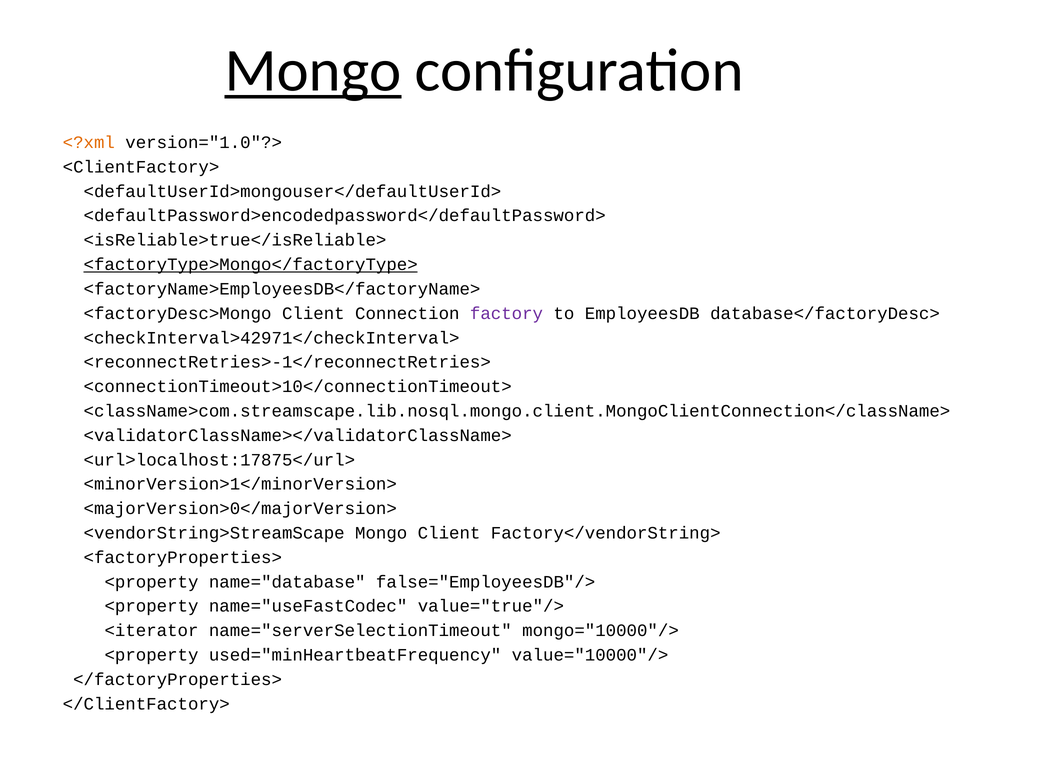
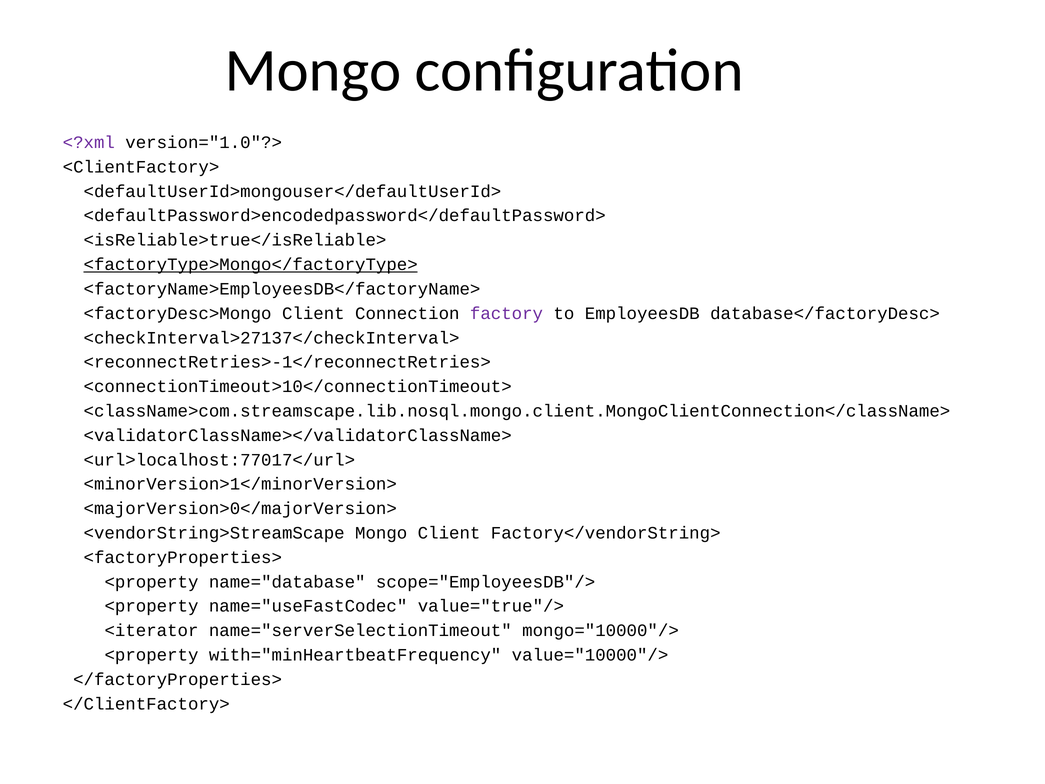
Mongo at (313, 70) underline: present -> none
<?xml colour: orange -> purple
<checkInterval>42971</checkInterval>: <checkInterval>42971</checkInterval> -> <checkInterval>27137</checkInterval>
<url>localhost:17875</url>: <url>localhost:17875</url> -> <url>localhost:77017</url>
false="EmployeesDB"/>: false="EmployeesDB"/> -> scope="EmployeesDB"/>
used="minHeartbeatFrequency: used="minHeartbeatFrequency -> with="minHeartbeatFrequency
